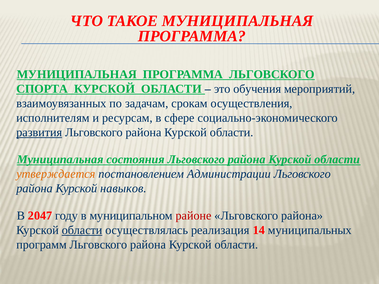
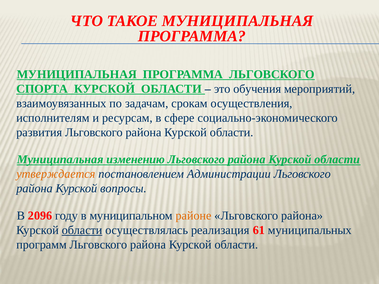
развития underline: present -> none
состояния: состояния -> изменению
навыков: навыков -> вопросы
2047: 2047 -> 2096
районе colour: red -> orange
14: 14 -> 61
